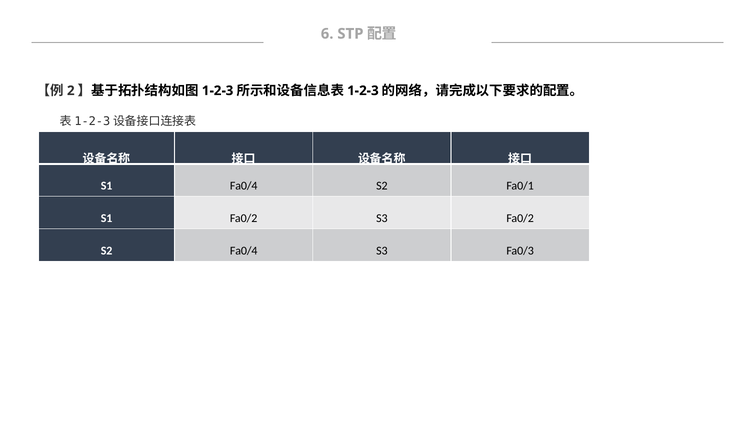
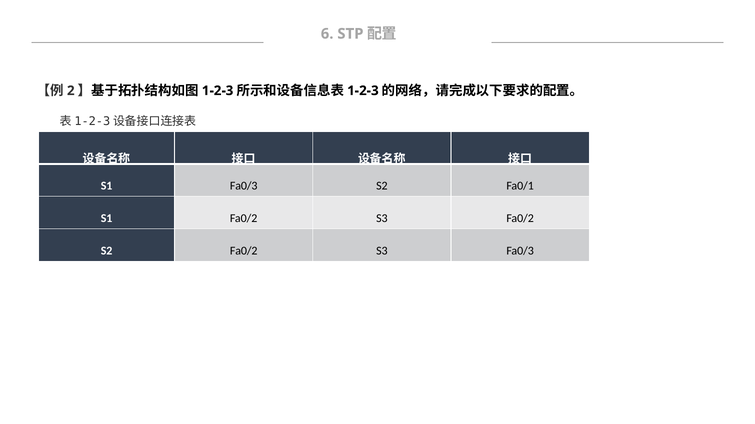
S1 Fa0/4: Fa0/4 -> Fa0/3
S2 Fa0/4: Fa0/4 -> Fa0/2
